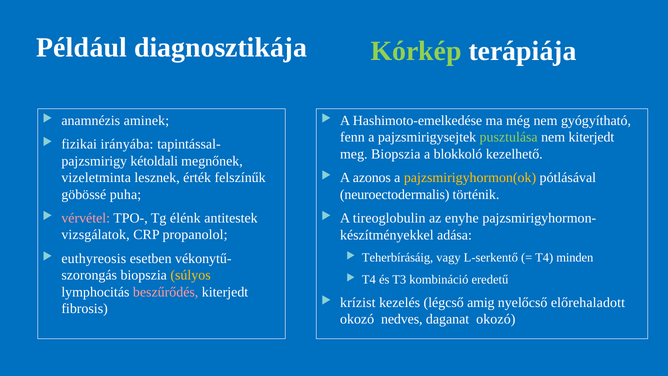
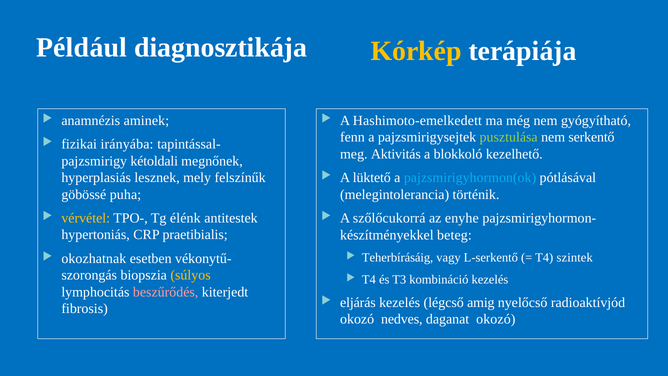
Kórkép colour: light green -> yellow
Hashimoto-emelkedése: Hashimoto-emelkedése -> Hashimoto-emelkedett
nem kiterjedt: kiterjedt -> serkentő
meg Biopszia: Biopszia -> Aktivitás
vizeletminta: vizeletminta -> hyperplasiás
érték: érték -> mely
azonos: azonos -> lüktető
pajzsmirigyhormon(ok colour: yellow -> light blue
neuroectodermalis: neuroectodermalis -> melegintolerancia
vérvétel colour: pink -> yellow
tireoglobulin: tireoglobulin -> szőlőcukorrá
vizsgálatok: vizsgálatok -> hypertoniás
propanolol: propanolol -> praetibialis
adása: adása -> beteg
minden: minden -> szintek
euthyreosis: euthyreosis -> okozhatnak
kombináció eredetű: eredetű -> kezelés
krízist: krízist -> eljárás
előrehaladott: előrehaladott -> radioaktívjód
